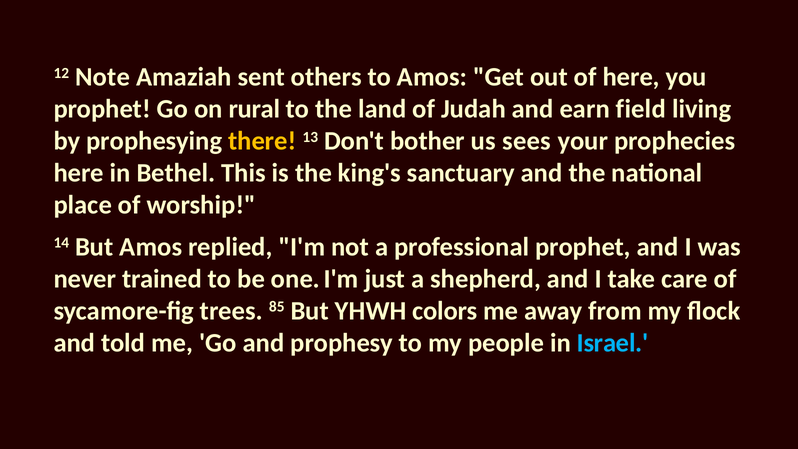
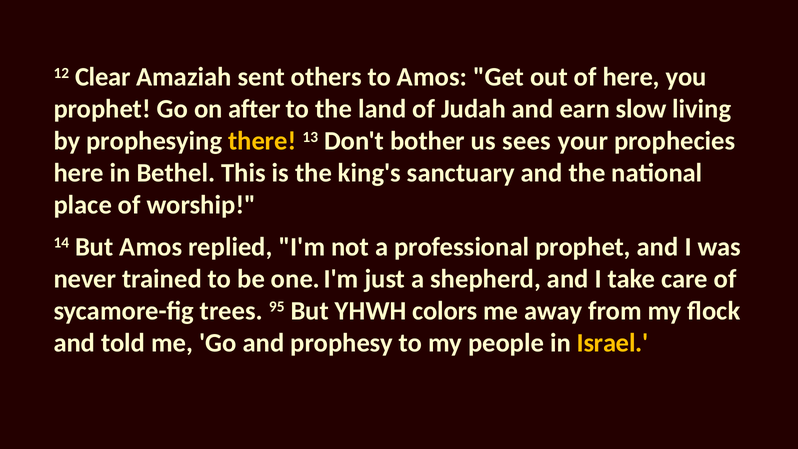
Note: Note -> Clear
rural: rural -> after
field: field -> slow
85: 85 -> 95
Israel colour: light blue -> yellow
